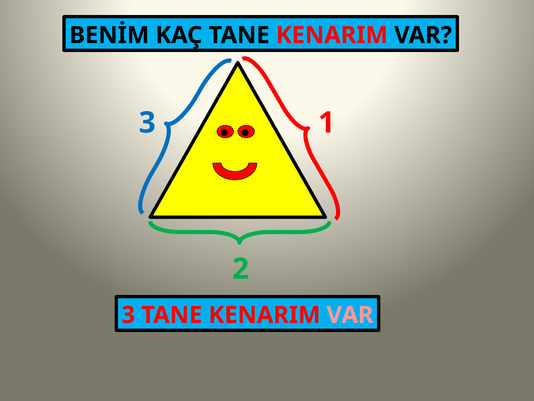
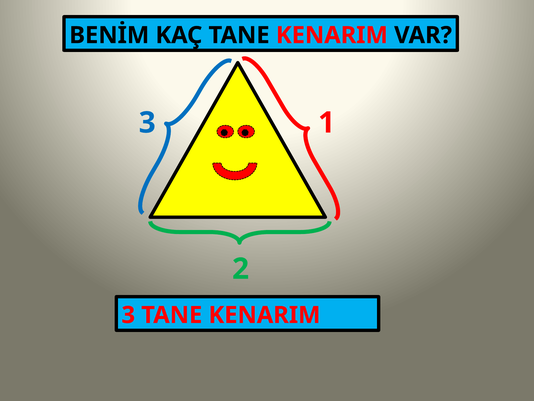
VAR at (350, 315) colour: pink -> light blue
